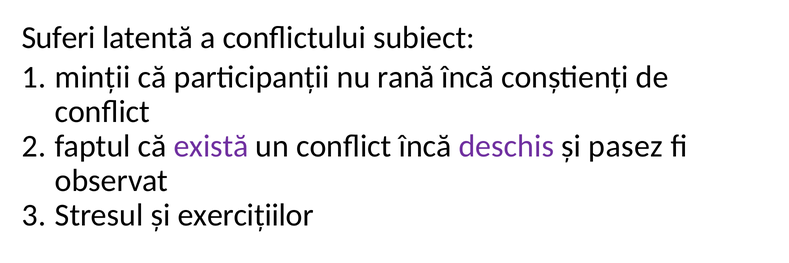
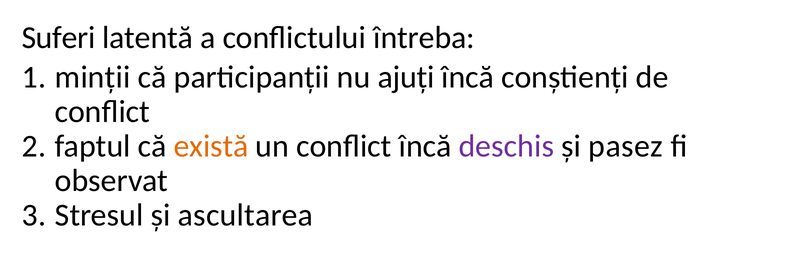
subiect: subiect -> întreba
rană: rană -> ajuți
există colour: purple -> orange
exercițiilor: exercițiilor -> ascultarea
